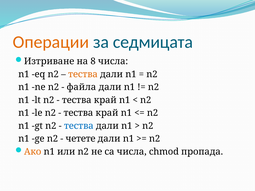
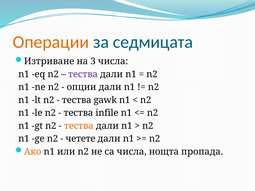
8: 8 -> 3
тества at (83, 74) colour: orange -> purple
файла: файла -> опции
край at (105, 100): край -> gawk
край at (107, 113): край -> infile
тества at (79, 126) colour: blue -> orange
chmod: chmod -> нощта
